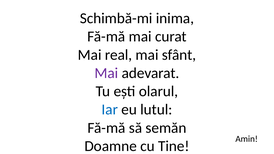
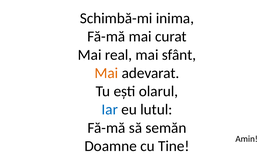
Mai at (106, 73) colour: purple -> orange
